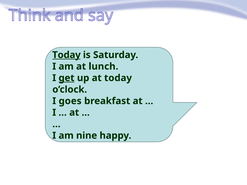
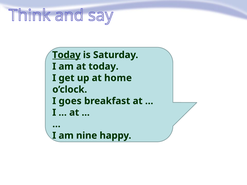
at lunch: lunch -> today
get underline: present -> none
at today: today -> home
